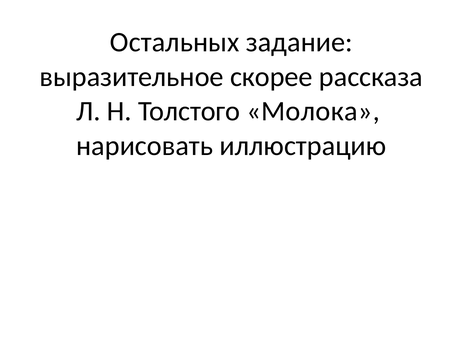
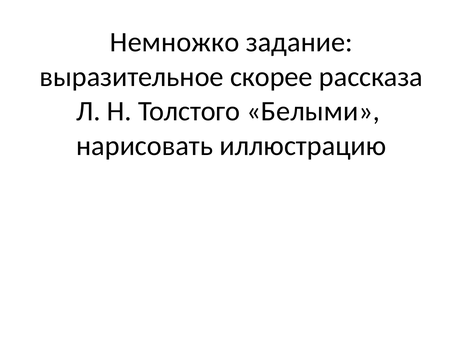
Остальных: Остальных -> Немножко
Молока: Молока -> Белыми
